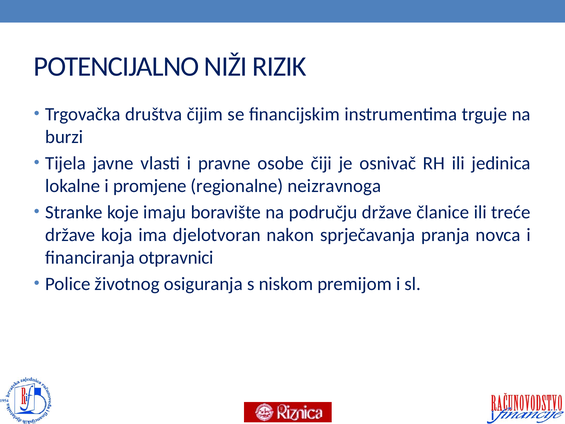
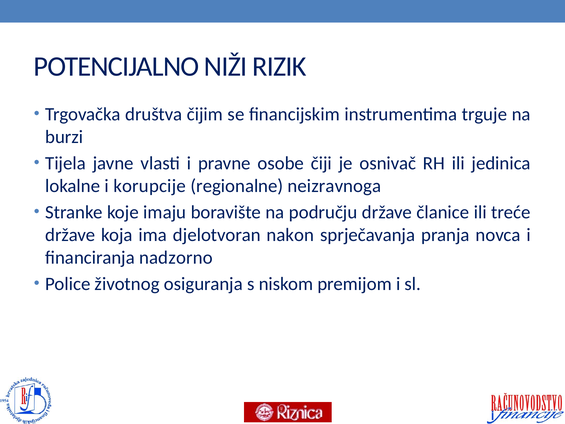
promjene: promjene -> korupcije
otpravnici: otpravnici -> nadzorno
